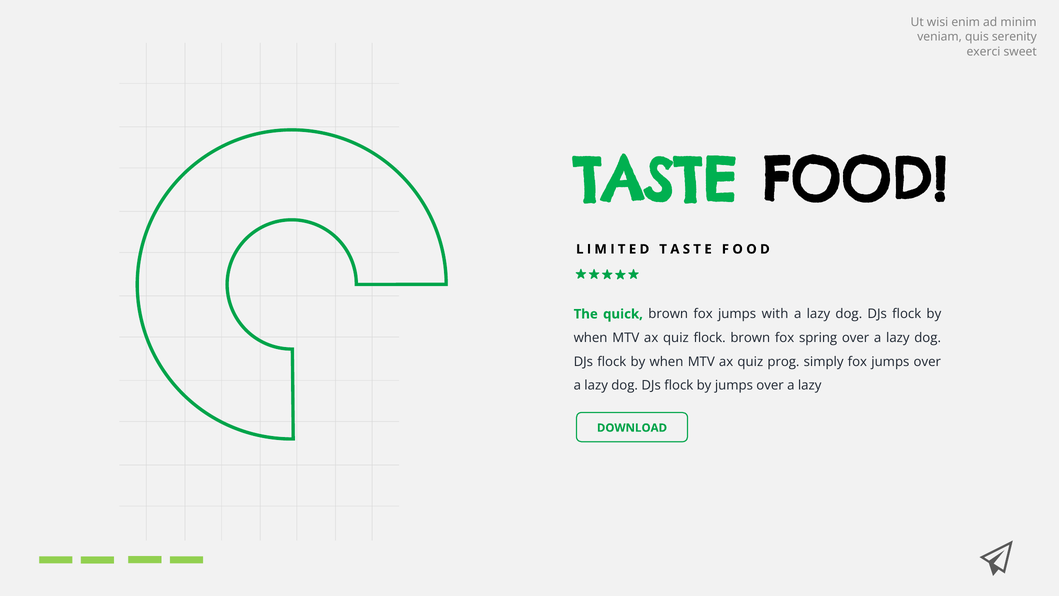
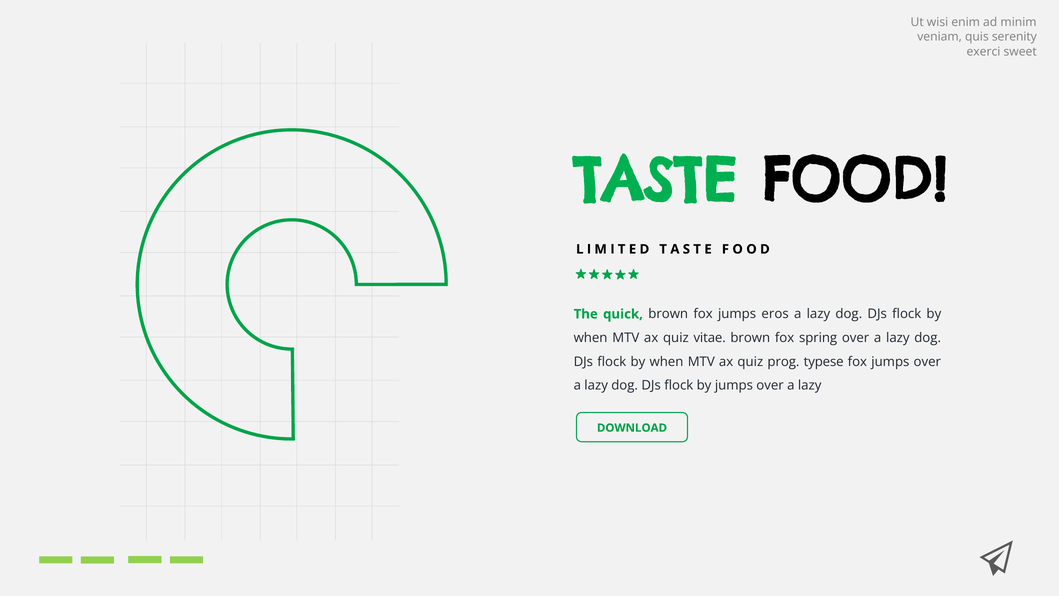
with: with -> eros
quiz flock: flock -> vitae
simply: simply -> typese
